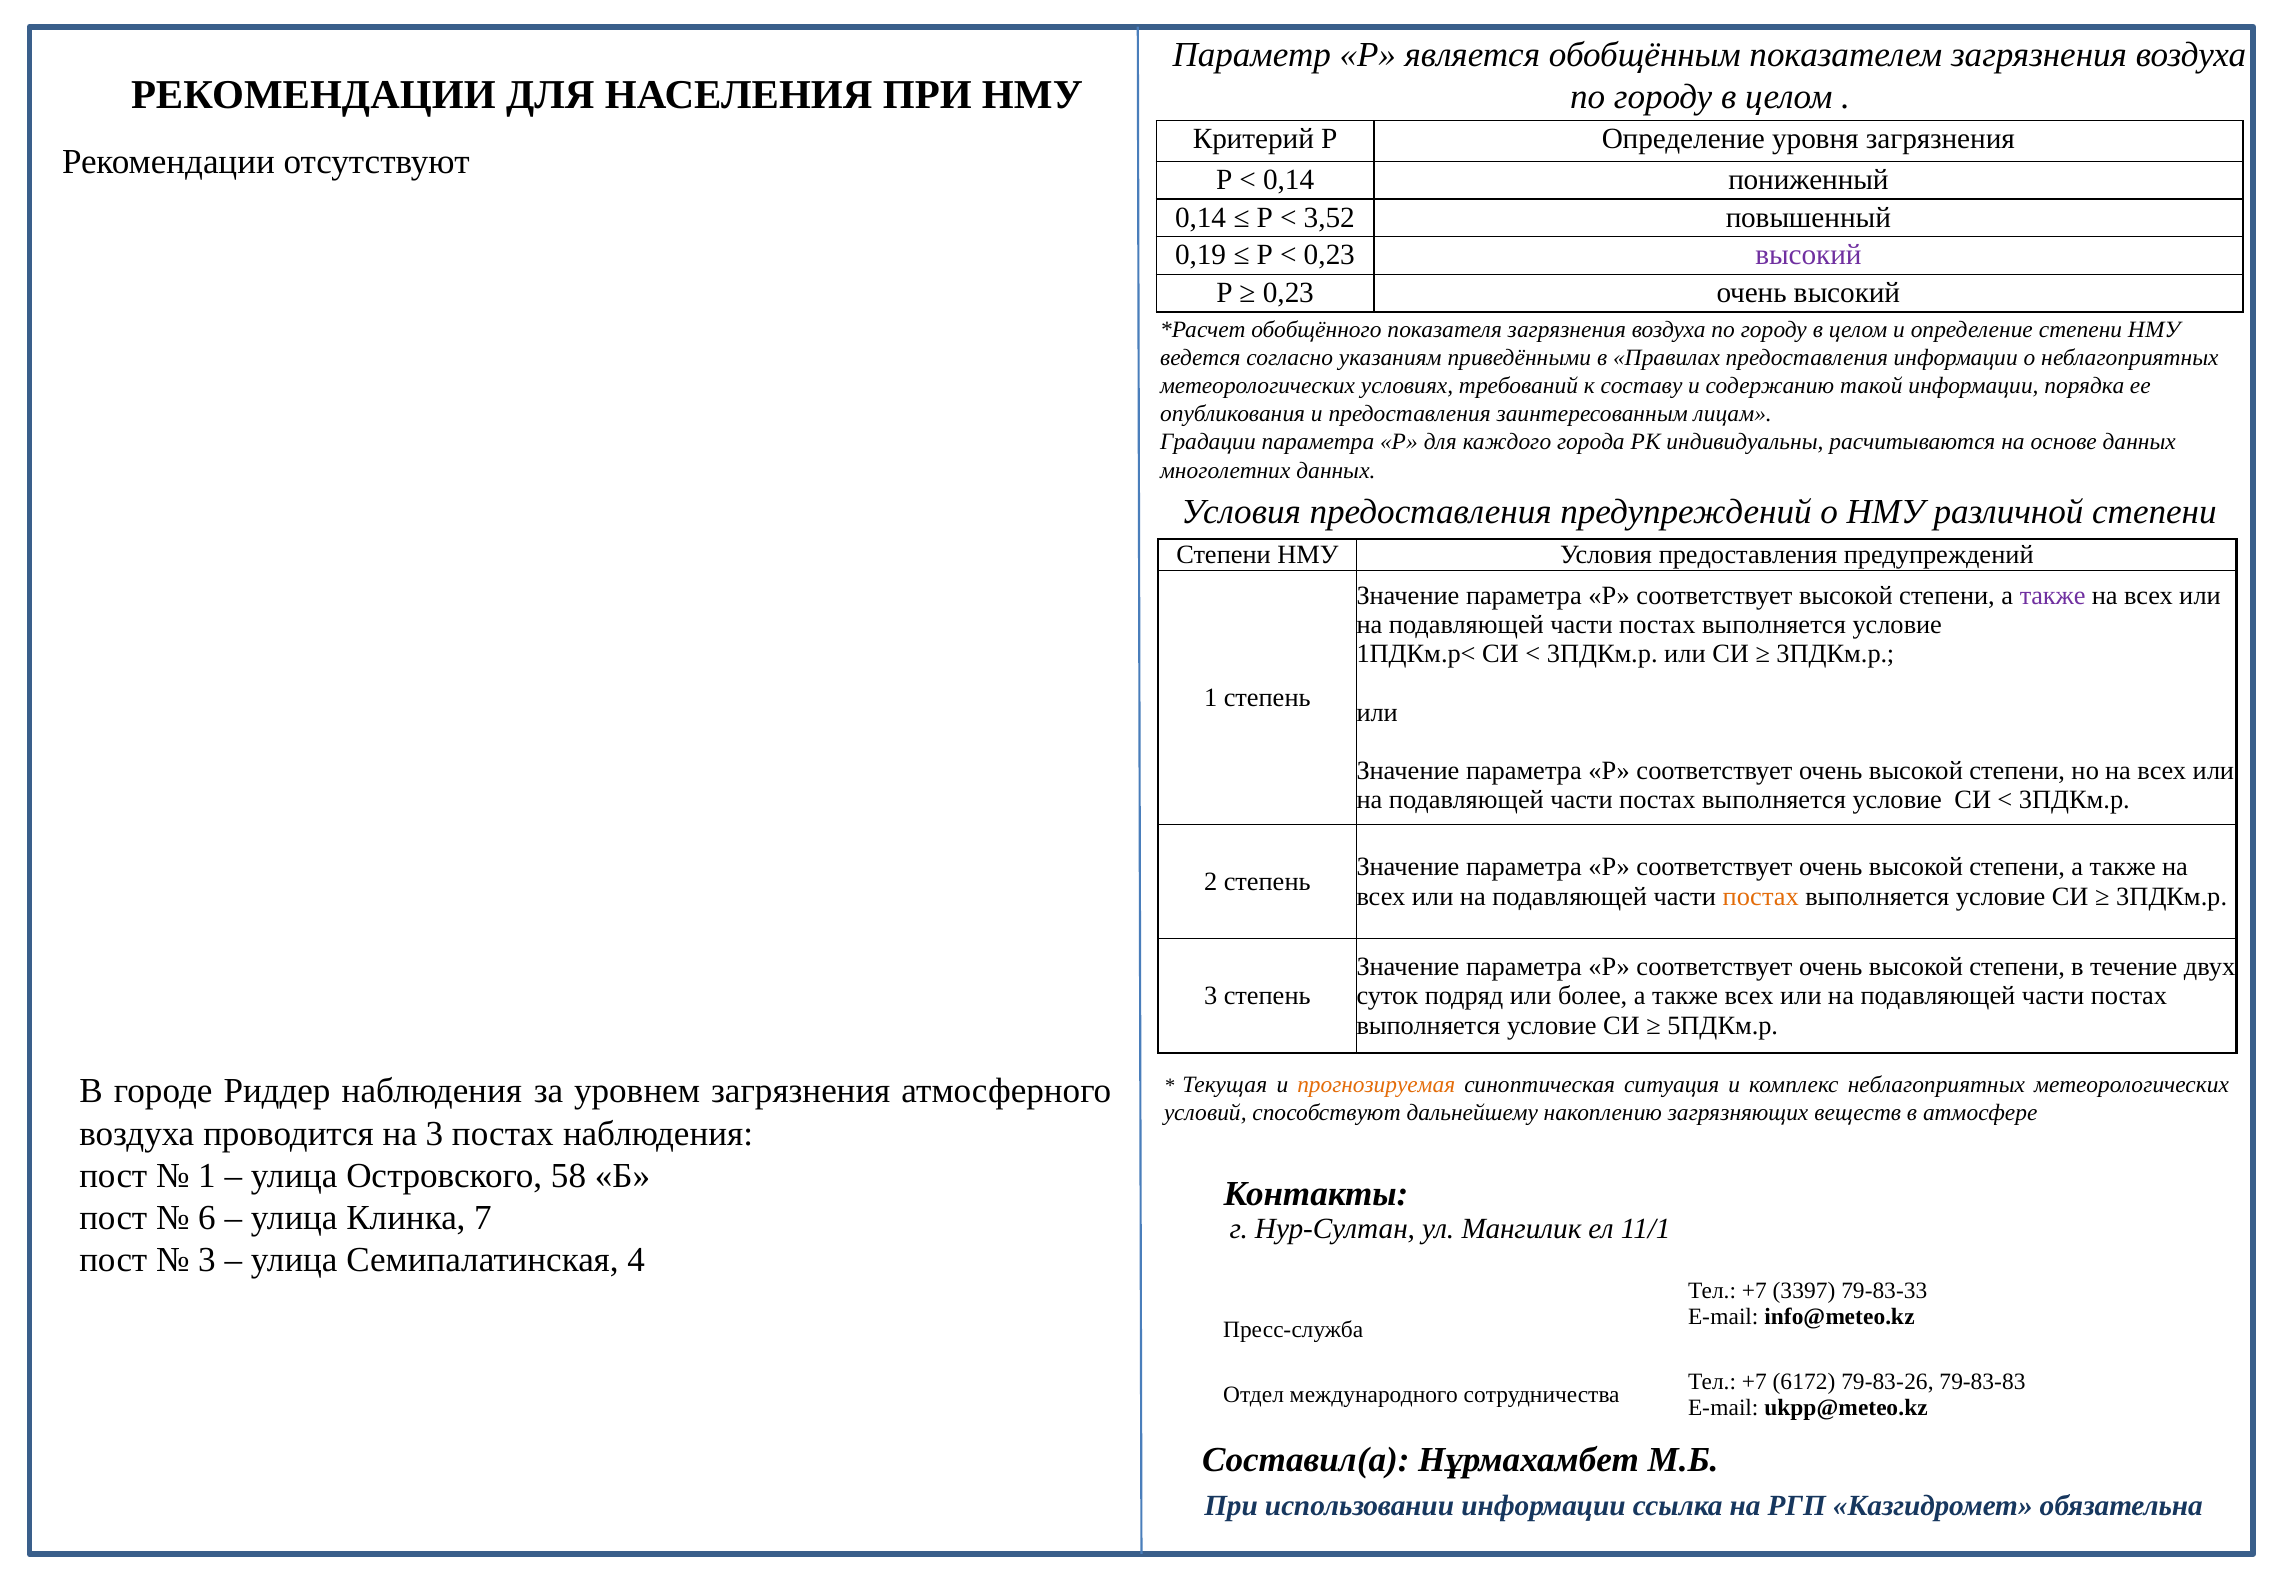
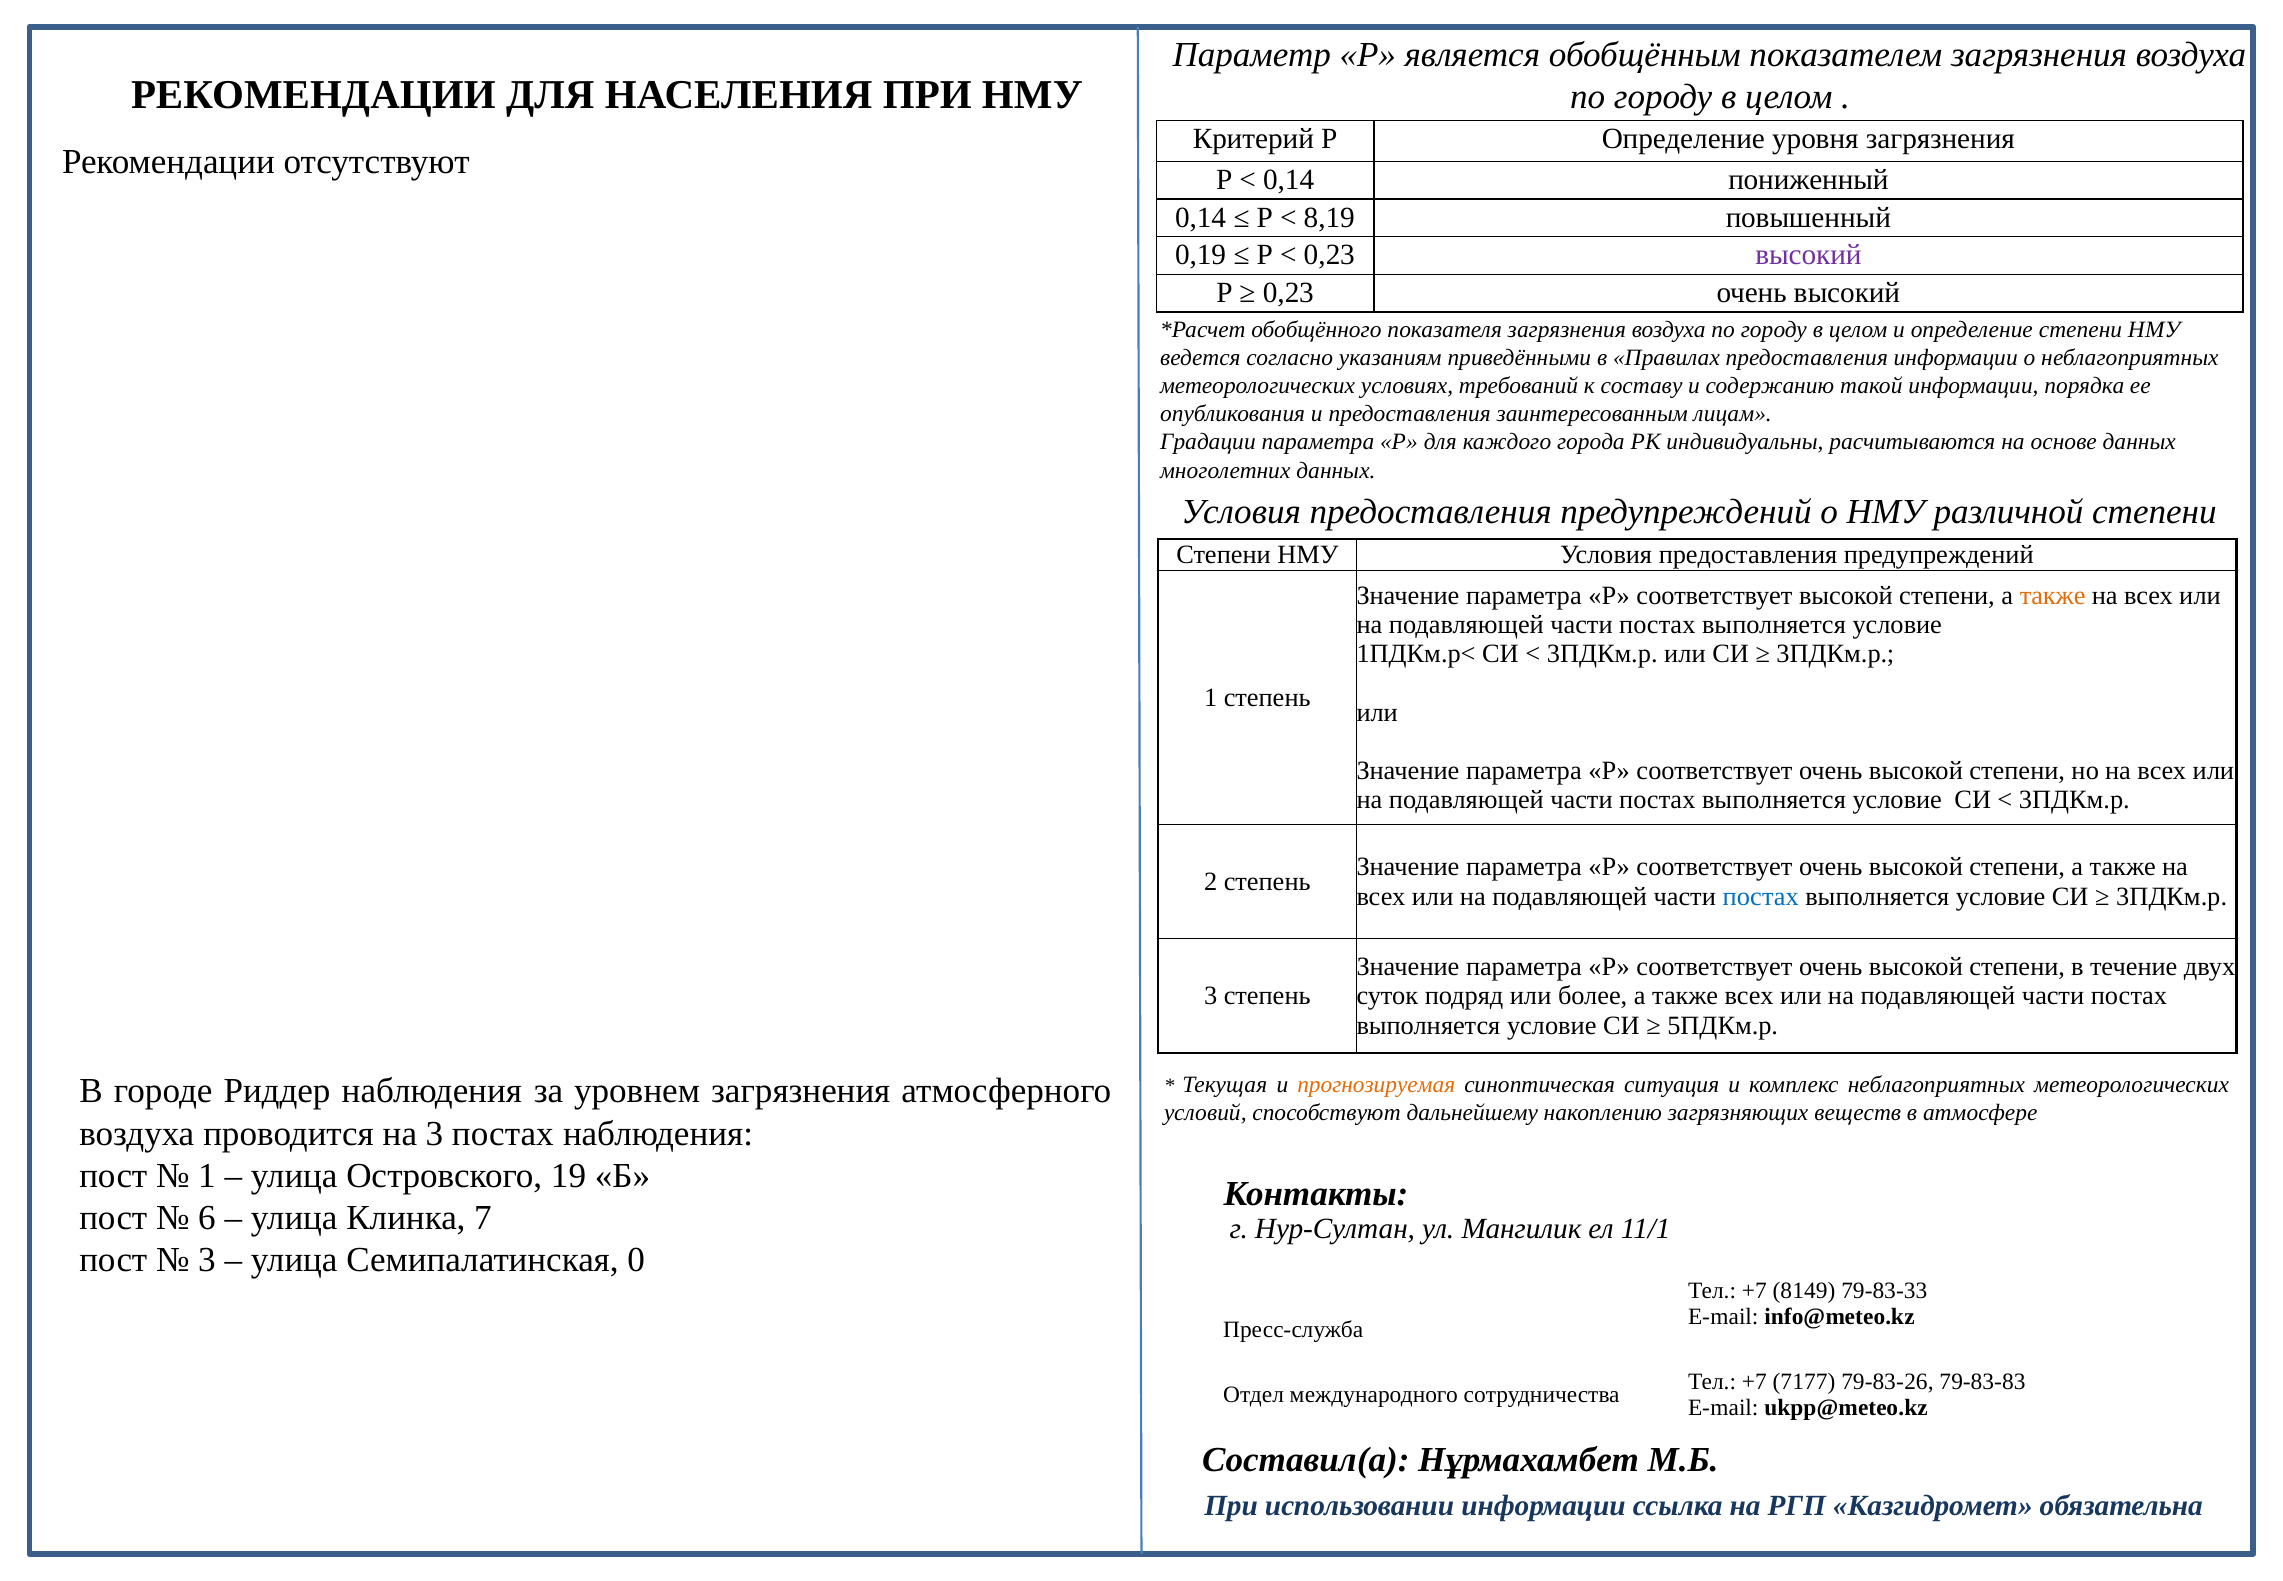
3,52: 3,52 -> 8,19
также at (2053, 595) colour: purple -> orange
постах at (1761, 896) colour: orange -> blue
58: 58 -> 19
4: 4 -> 0
3397: 3397 -> 8149
6172: 6172 -> 7177
